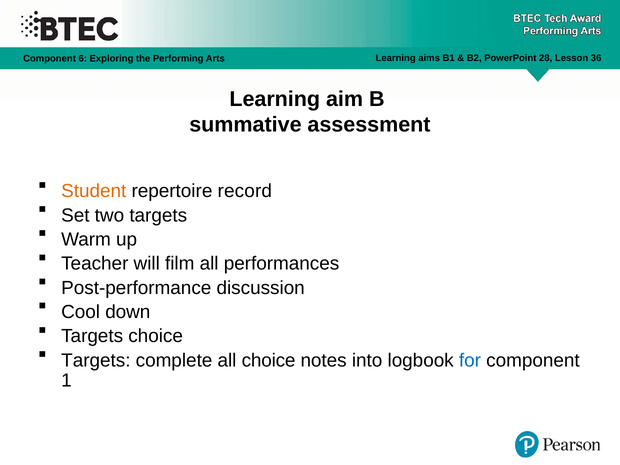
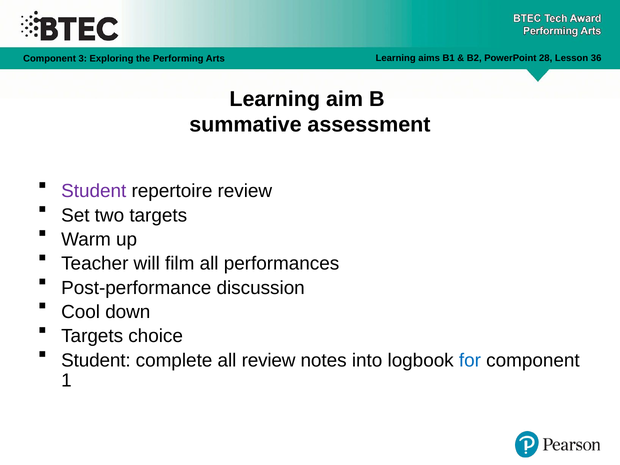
6: 6 -> 3
Student at (94, 191) colour: orange -> purple
repertoire record: record -> review
Targets at (96, 360): Targets -> Student
all choice: choice -> review
